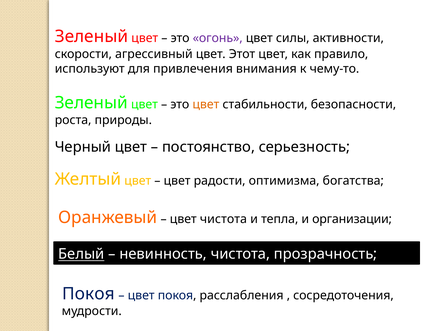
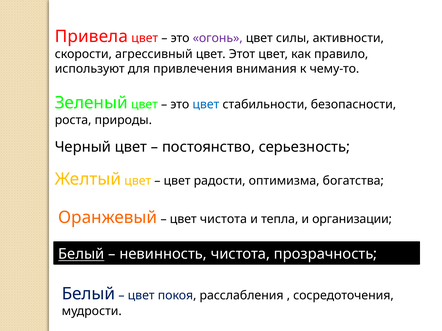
Зеленый at (91, 37): Зеленый -> Привела
цвет at (206, 104) colour: orange -> blue
Покоя at (88, 294): Покоя -> Белый
